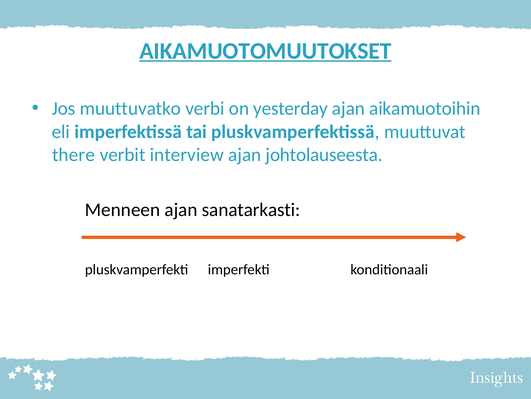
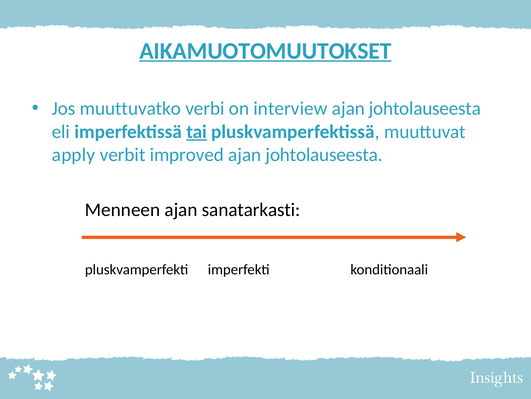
yesterday: yesterday -> interview
aikamuotoihin at (425, 108): aikamuotoihin -> johtolauseesta
tai underline: none -> present
there: there -> apply
interview: interview -> improved
